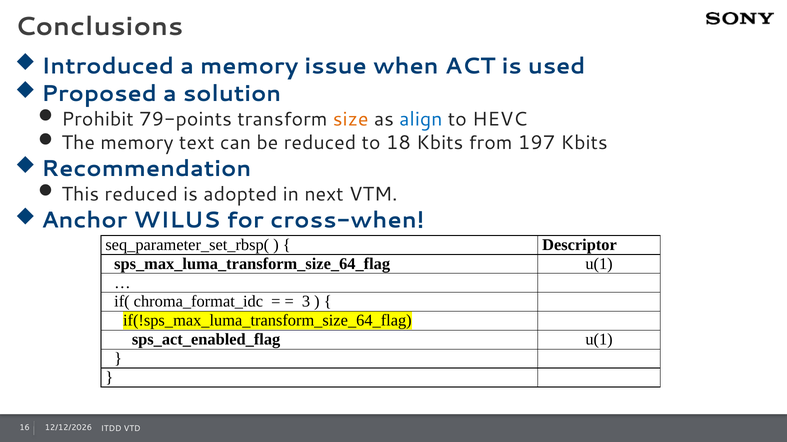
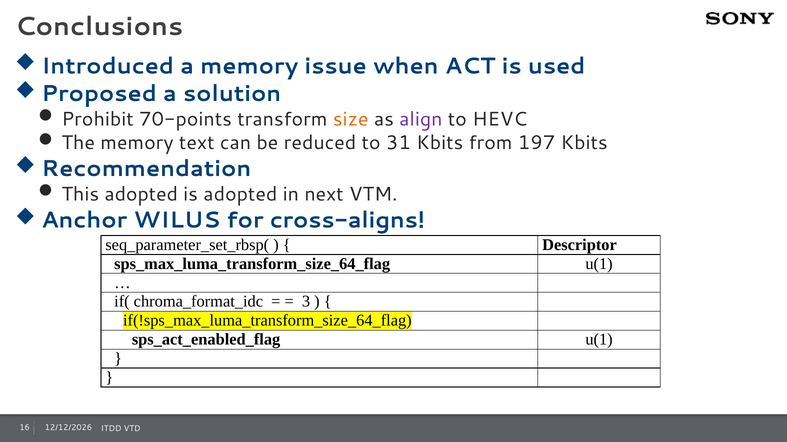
79-points: 79-points -> 70-points
align colour: blue -> purple
18: 18 -> 31
This reduced: reduced -> adopted
cross-when: cross-when -> cross-aligns
